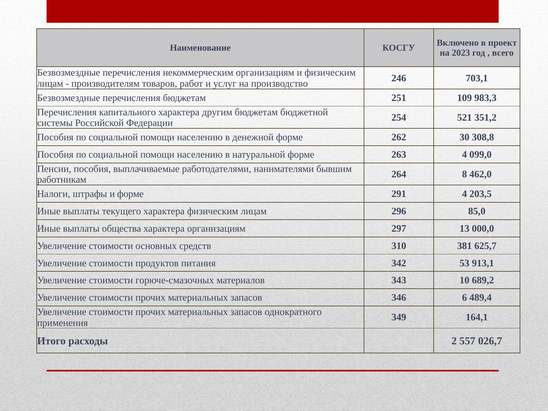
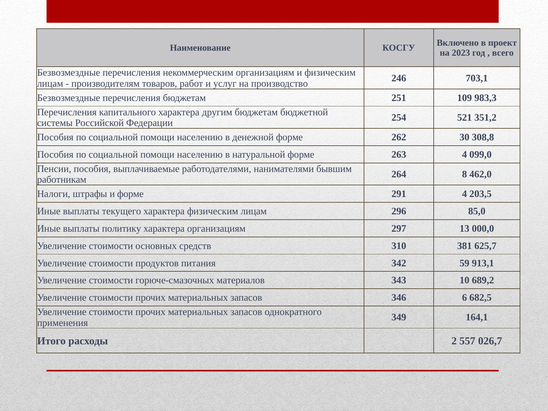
общества: общества -> политику
53: 53 -> 59
489,4: 489,4 -> 682,5
